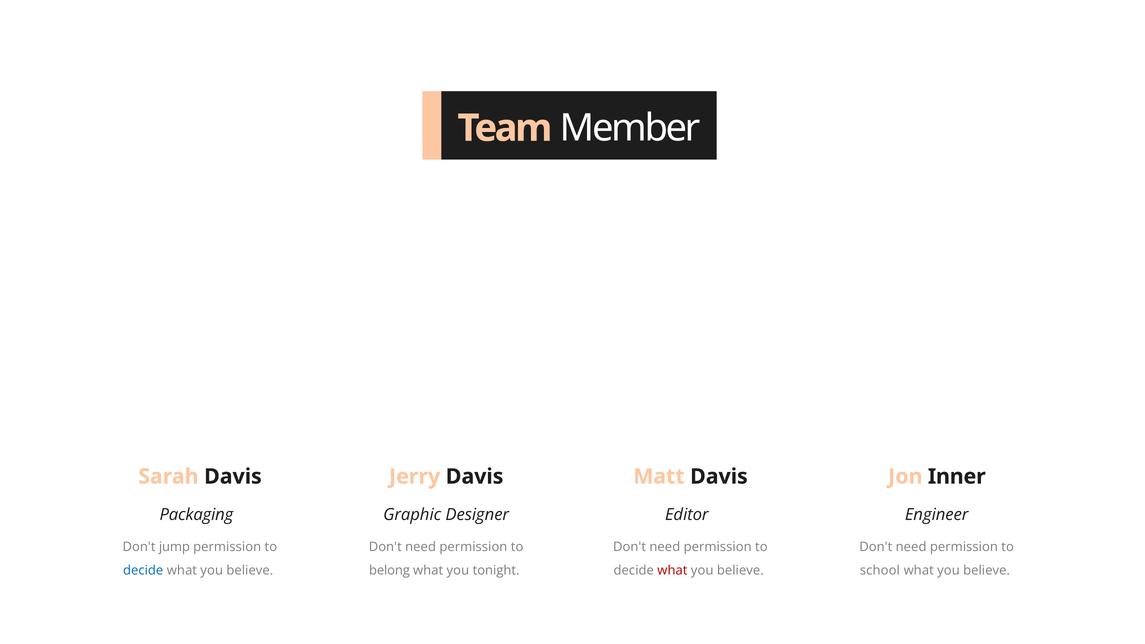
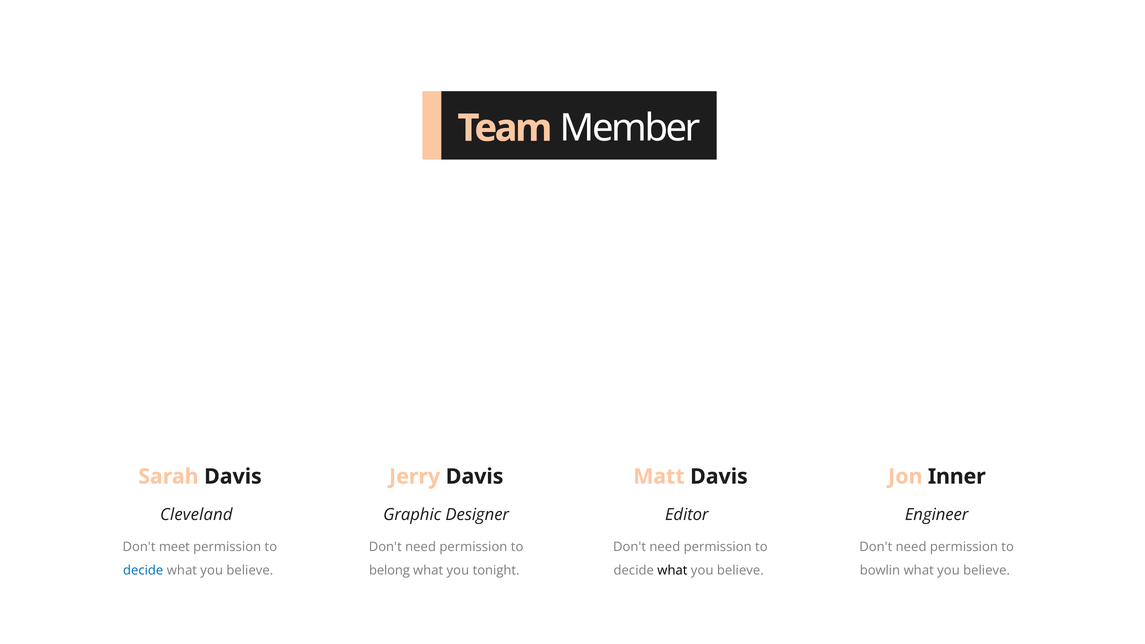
Packaging: Packaging -> Cleveland
jump: jump -> meet
what at (672, 571) colour: red -> black
school: school -> bowlin
